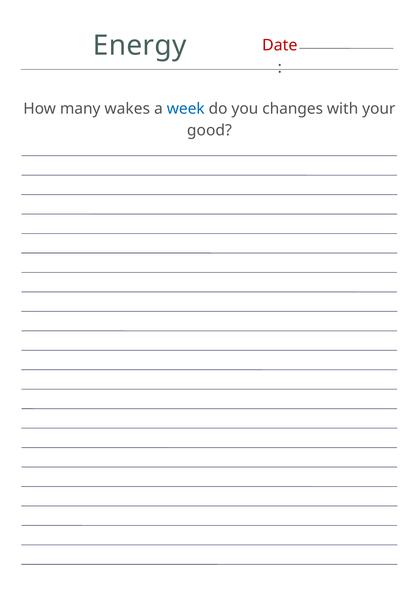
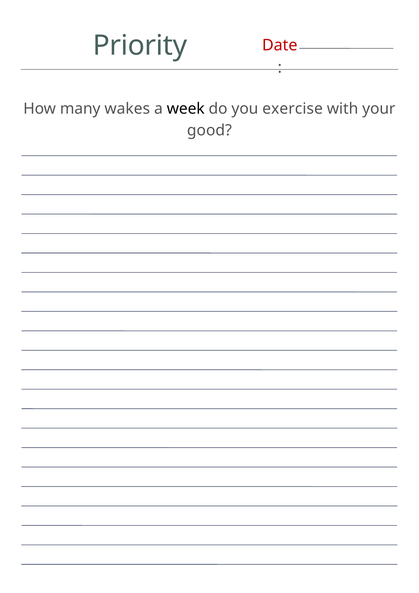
Energy: Energy -> Priority
week colour: blue -> black
changes: changes -> exercise
